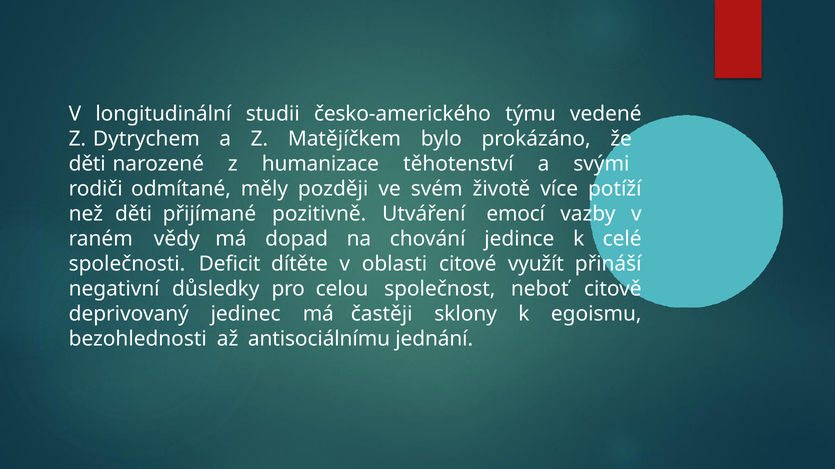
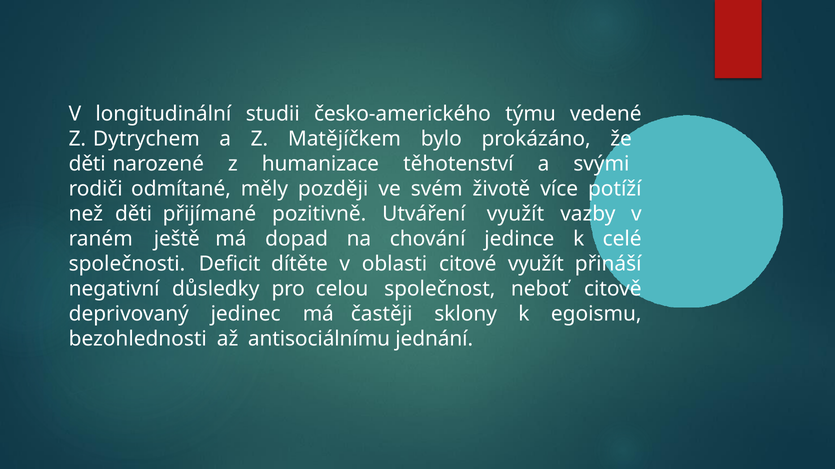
Utváření emocí: emocí -> využít
vědy: vědy -> ještě
